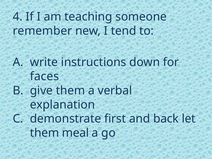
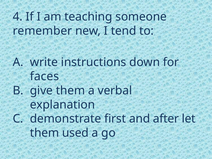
back: back -> after
meal: meal -> used
